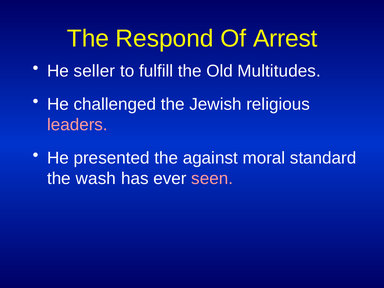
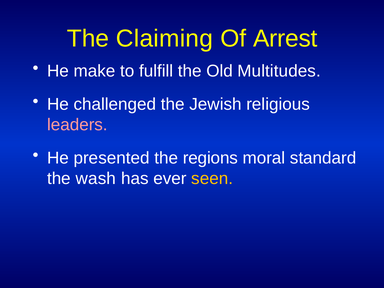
Respond: Respond -> Claiming
seller: seller -> make
against: against -> regions
seen colour: pink -> yellow
